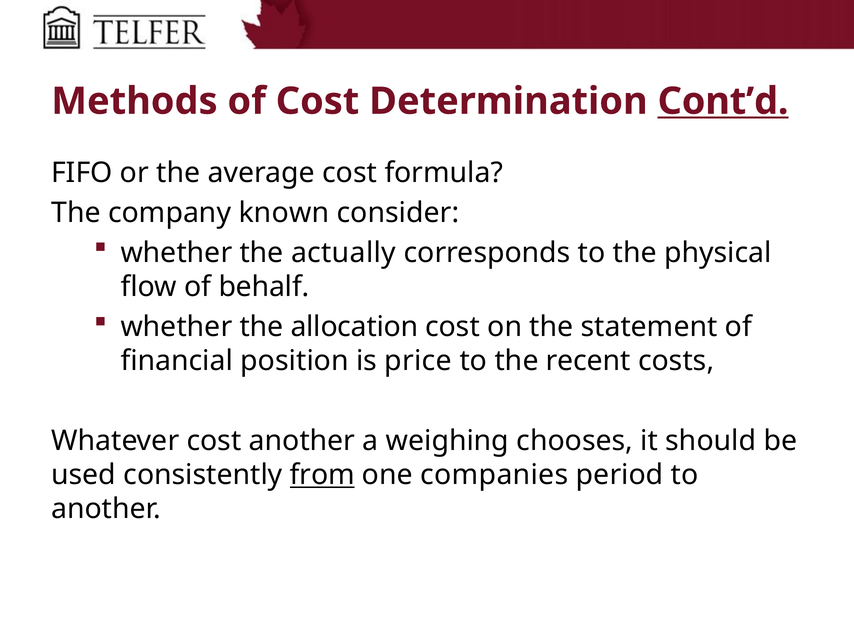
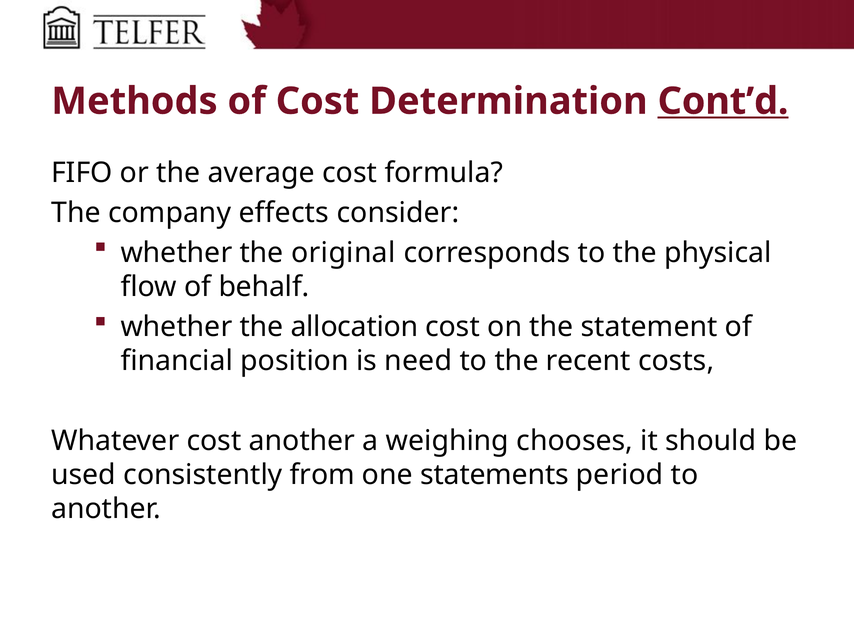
known: known -> effects
actually: actually -> original
price: price -> need
from underline: present -> none
companies: companies -> statements
